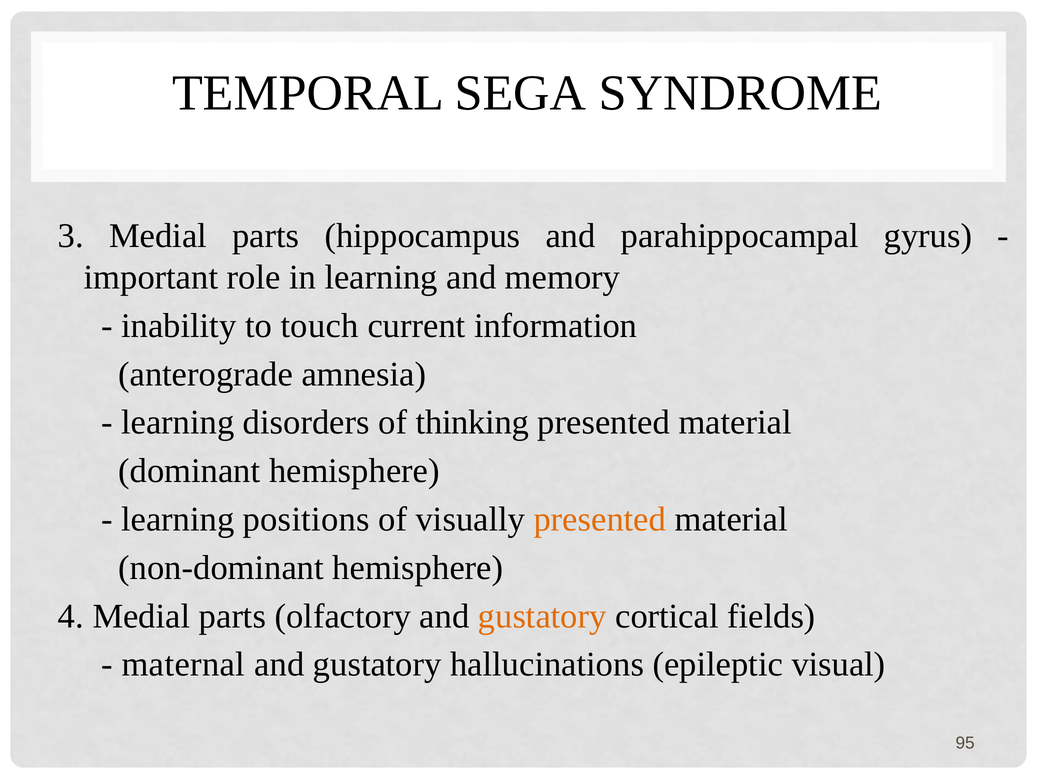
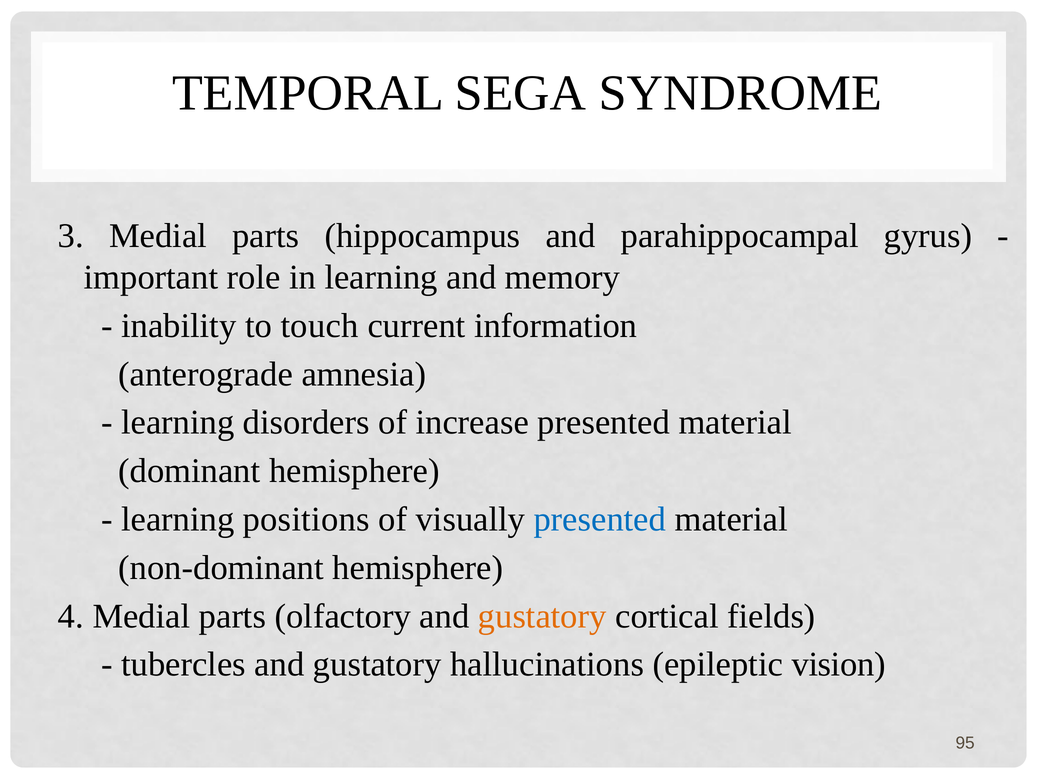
thinking: thinking -> increase
presented at (600, 519) colour: orange -> blue
maternal: maternal -> tubercles
visual: visual -> vision
